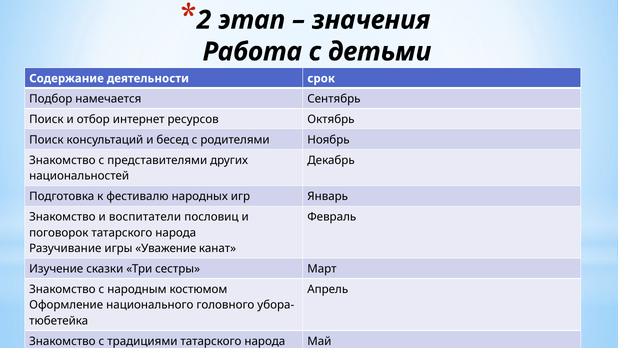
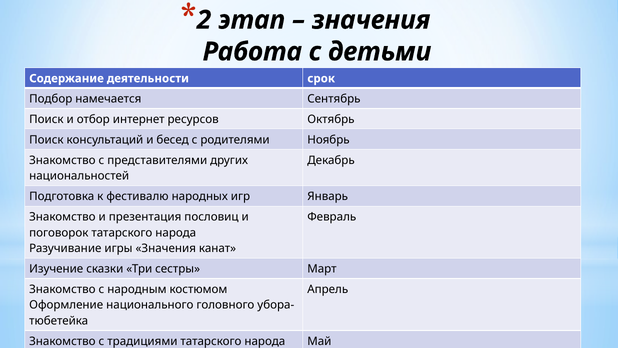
воспитатели: воспитатели -> презентация
игры Уважение: Уважение -> Значения
